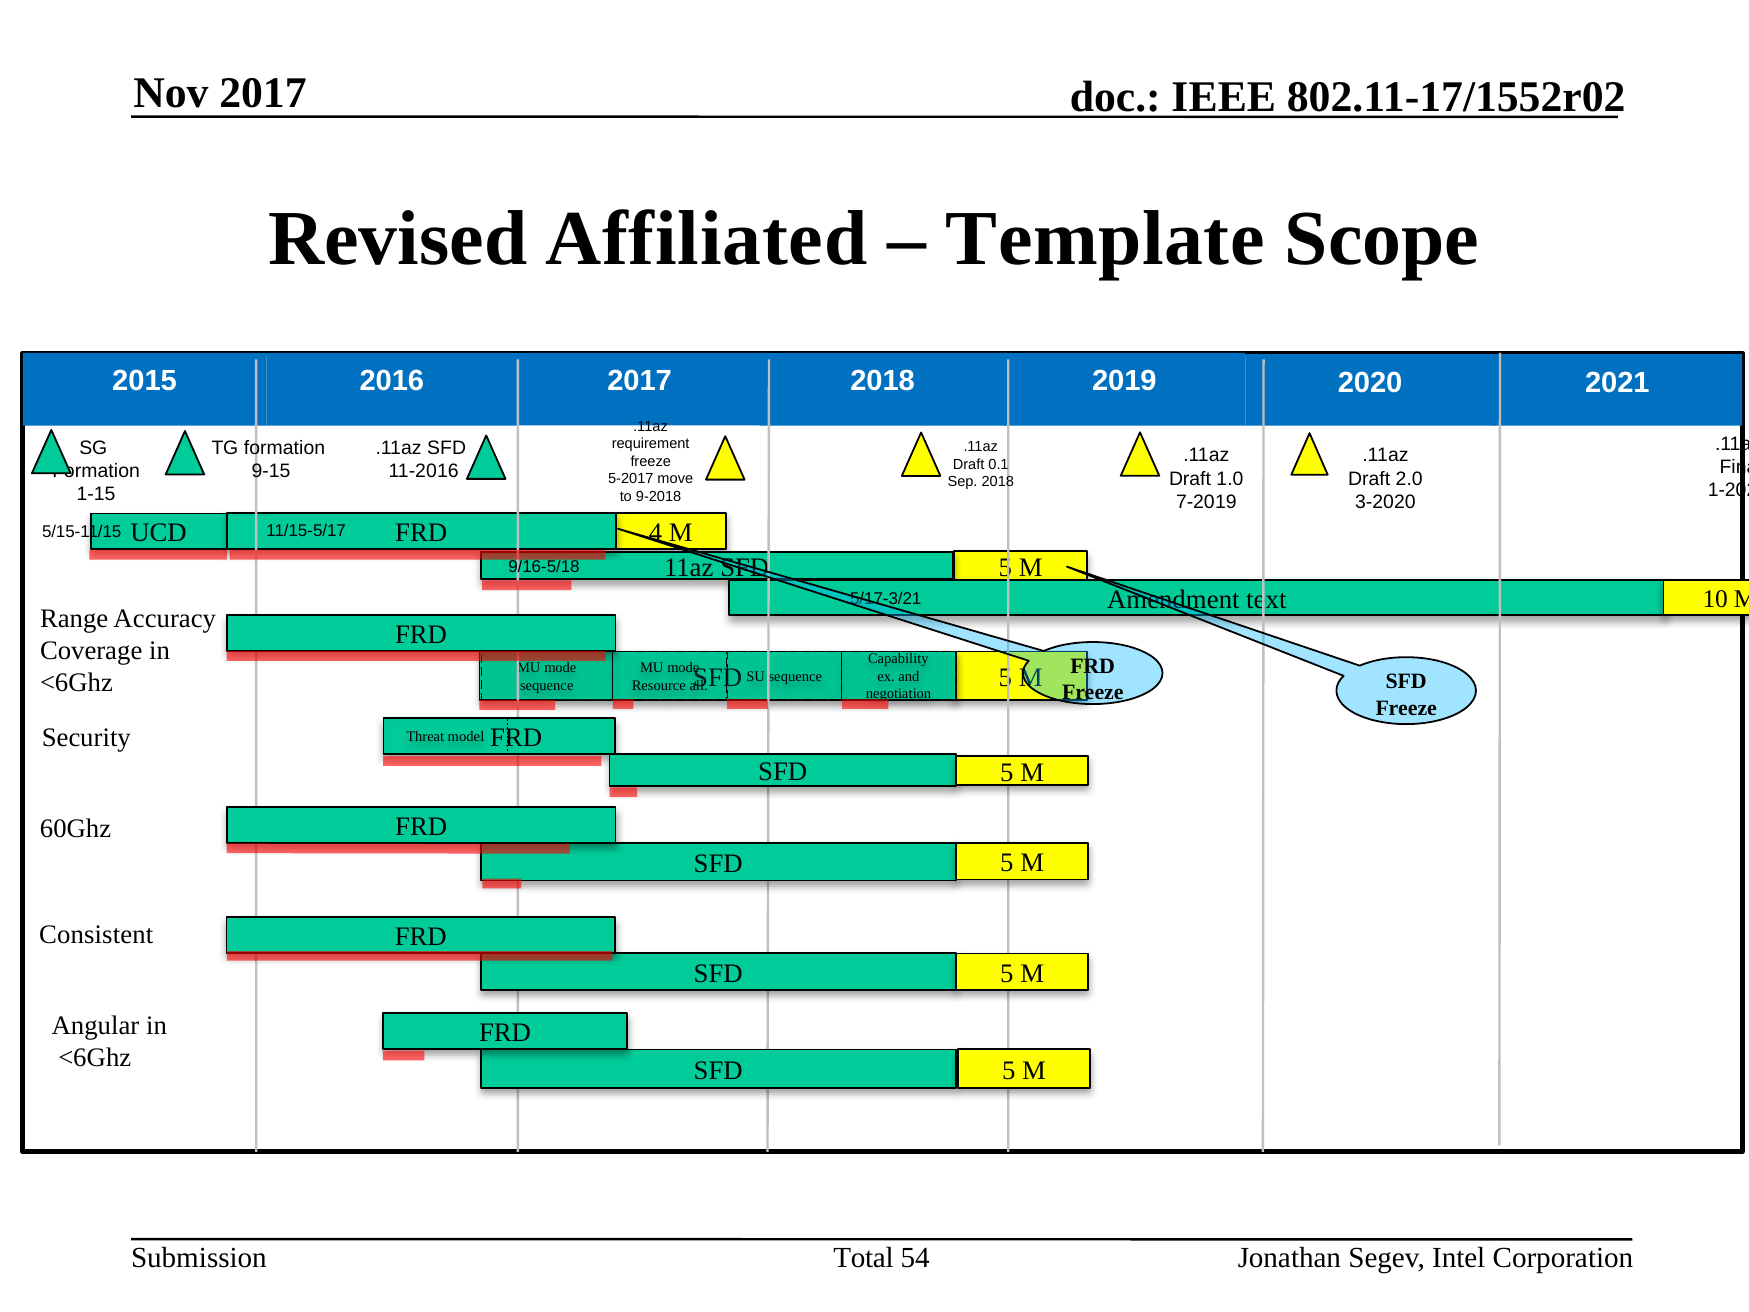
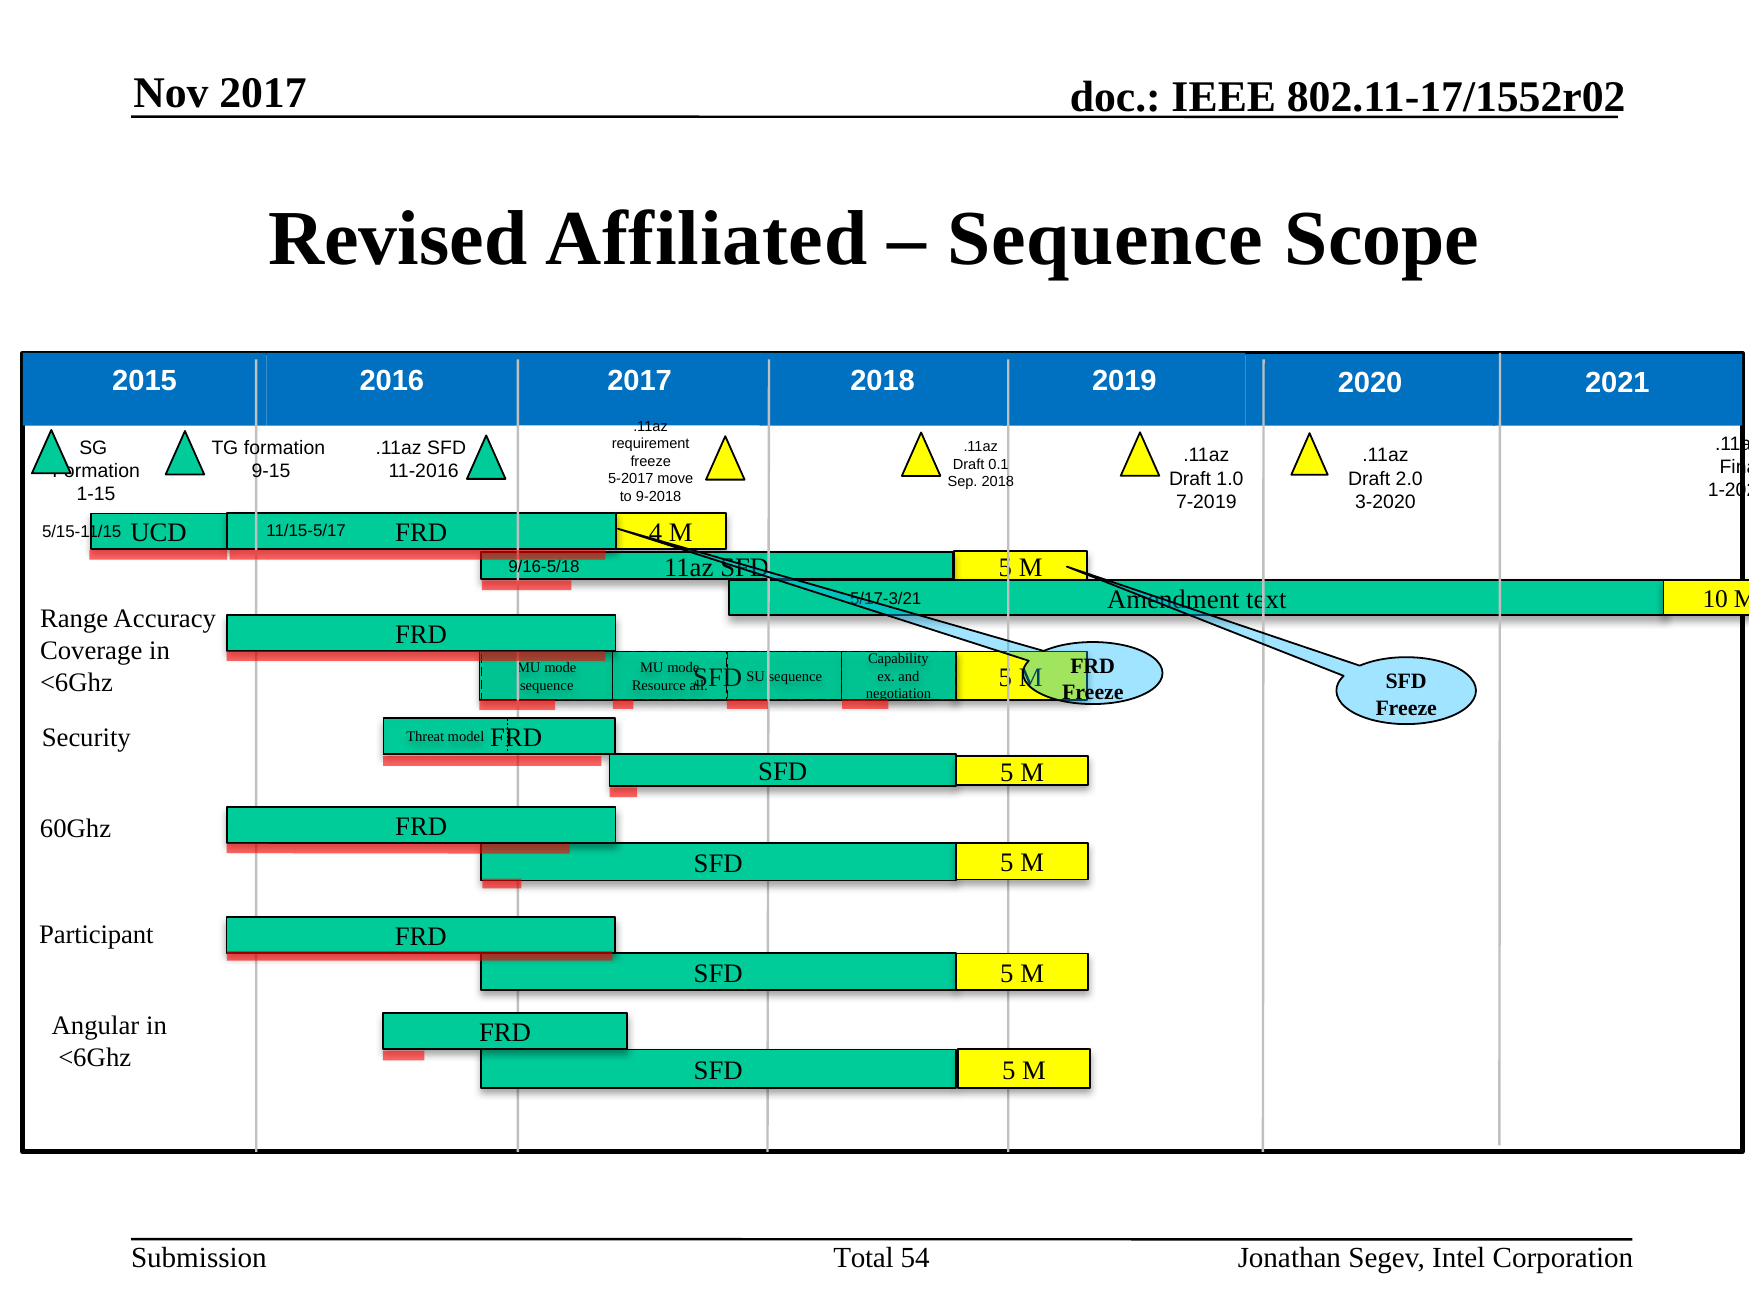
Template at (1105, 238): Template -> Sequence
Consistent: Consistent -> Participant
